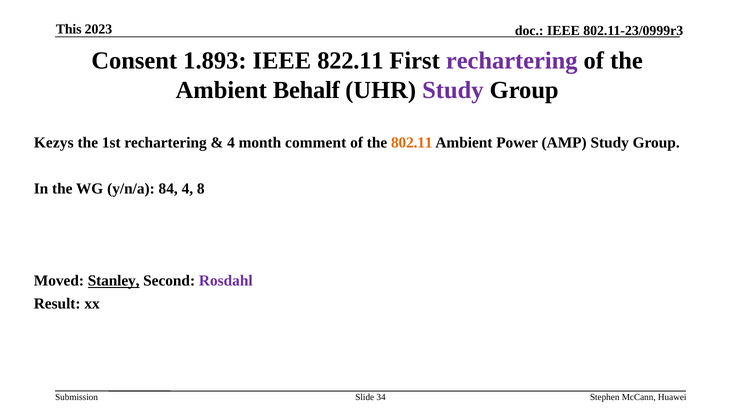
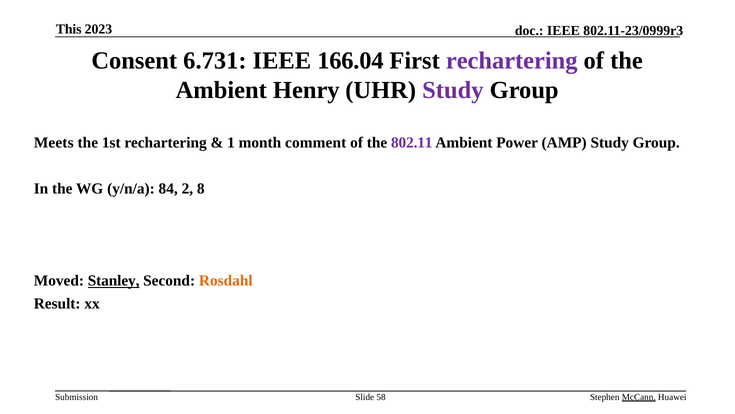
1.893: 1.893 -> 6.731
822.11: 822.11 -> 166.04
Behalf: Behalf -> Henry
Kezys: Kezys -> Meets
4 at (231, 142): 4 -> 1
802.11 colour: orange -> purple
84 4: 4 -> 2
Rosdahl colour: purple -> orange
34: 34 -> 58
McCann underline: none -> present
